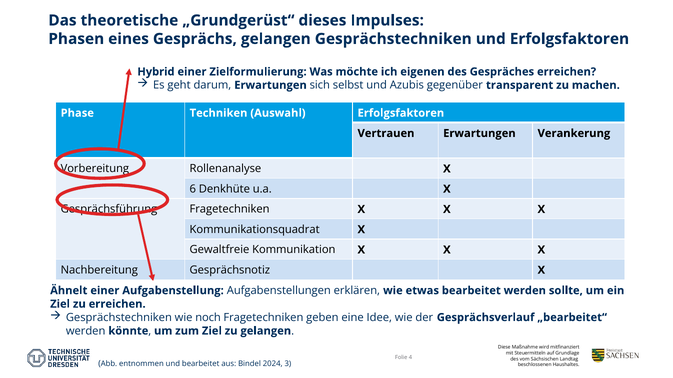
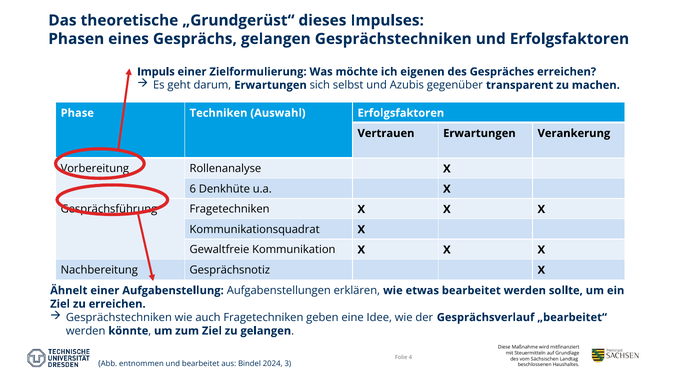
Hybrid: Hybrid -> Impuls
noch: noch -> auch
